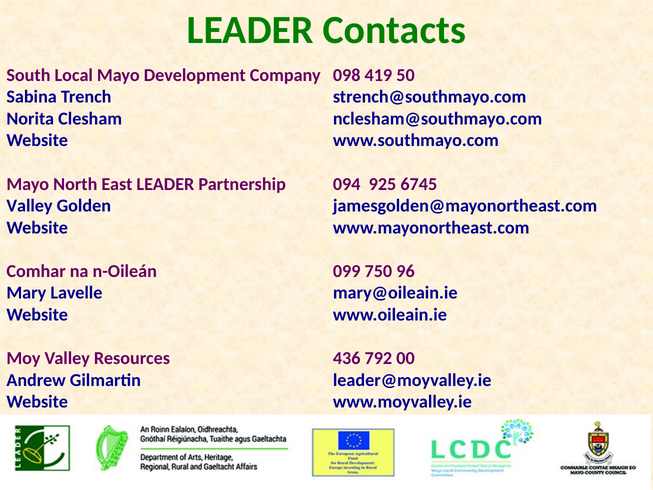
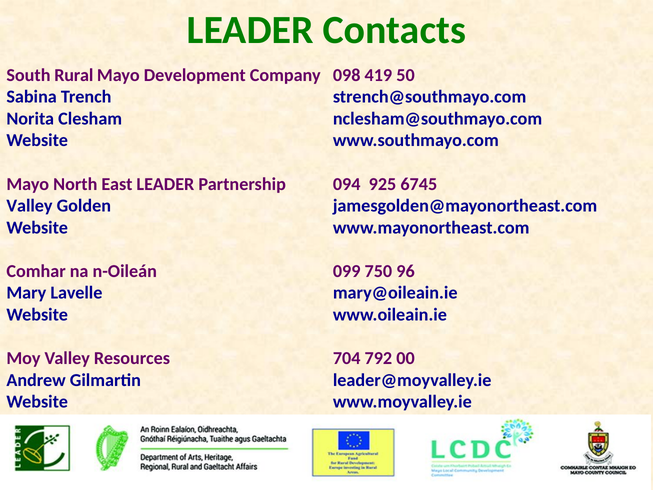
Local: Local -> Rural
436: 436 -> 704
